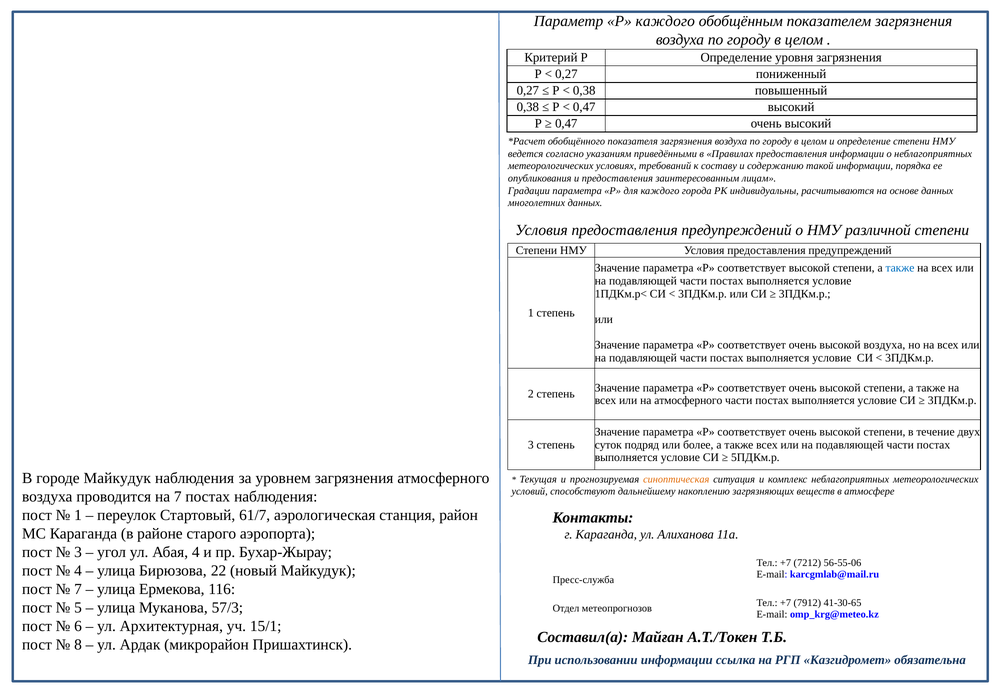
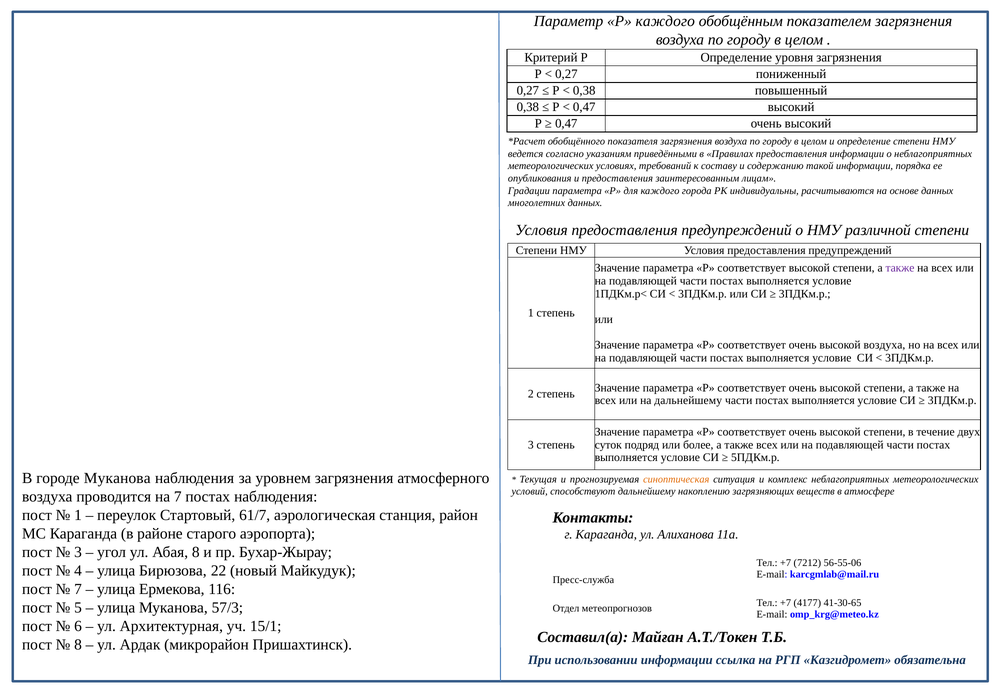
также at (900, 268) colour: blue -> purple
на атмосферного: атмосферного -> дальнейшему
городе Майкудук: Майкудук -> Муканова
Абая 4: 4 -> 8
7912: 7912 -> 4177
